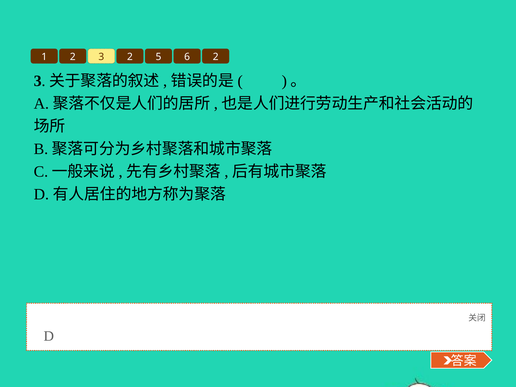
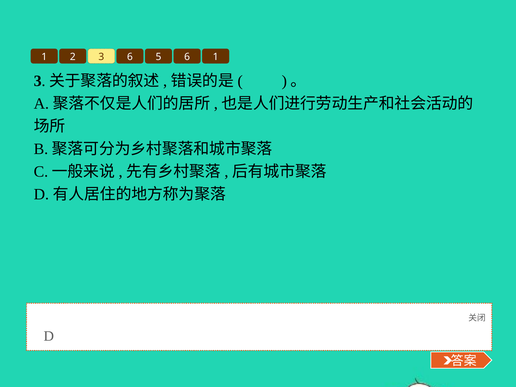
3 2: 2 -> 6
6 2: 2 -> 1
